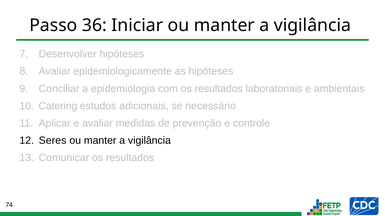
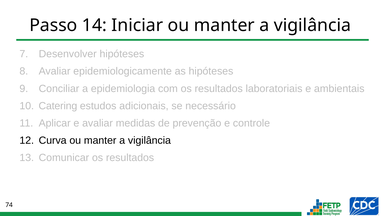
36: 36 -> 14
Seres: Seres -> Curva
